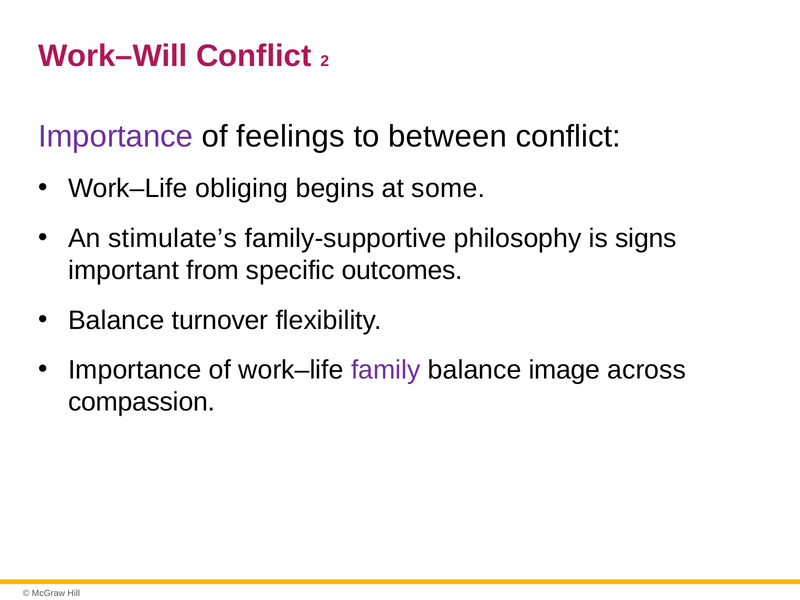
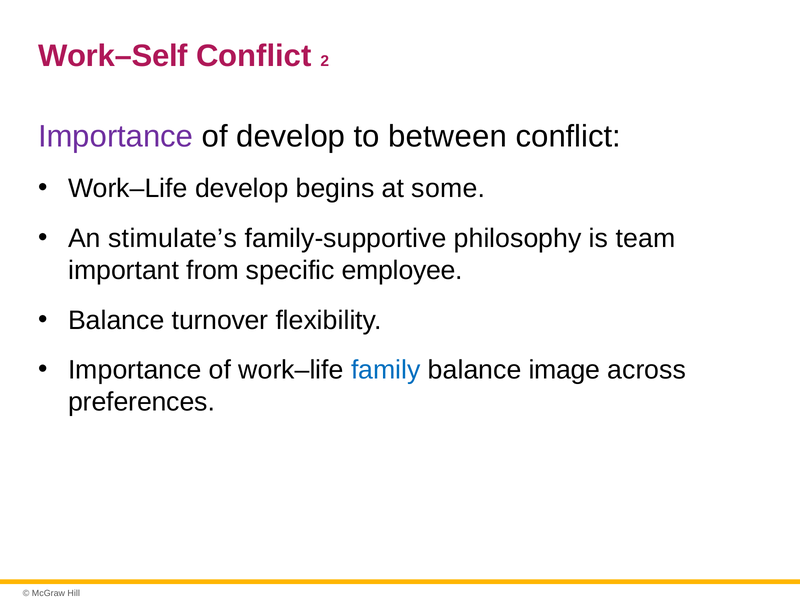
Work–Will: Work–Will -> Work–Self
of feelings: feelings -> develop
Work–Life obliging: obliging -> develop
signs: signs -> team
outcomes: outcomes -> employee
family colour: purple -> blue
compassion: compassion -> preferences
